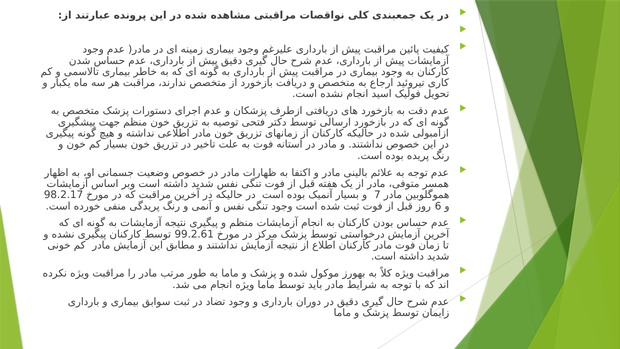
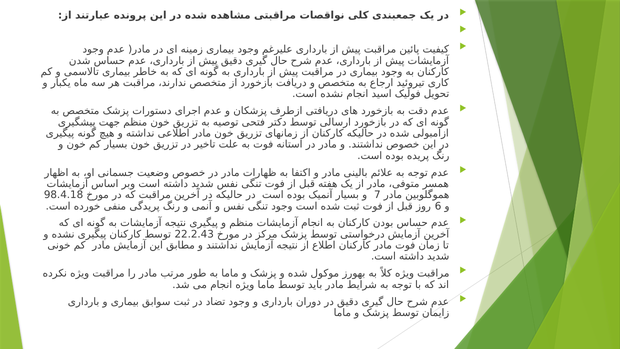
98.2.17: 98.2.17 -> 98.4.18
99.2.61: 99.2.61 -> 22.2.43
